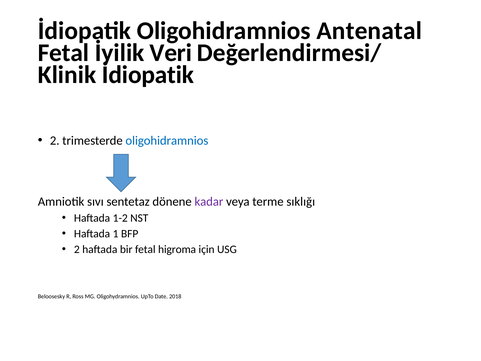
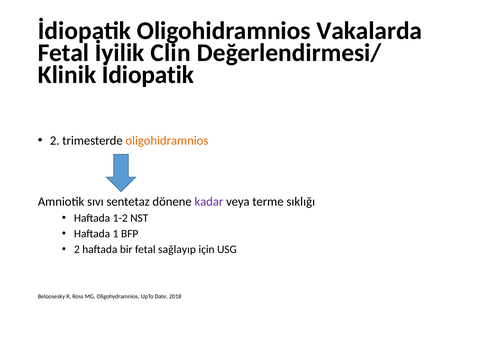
Antenatal: Antenatal -> Vakalarda
Veri: Veri -> Clin
oligohidramnios at (167, 140) colour: blue -> orange
higroma: higroma -> sağlayıp
